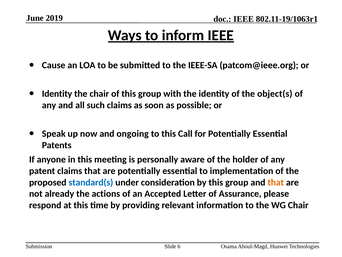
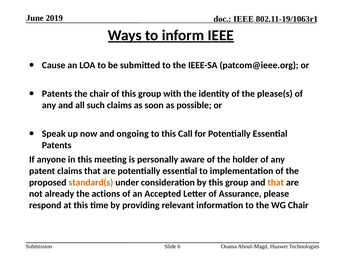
Identity at (57, 94): Identity -> Patents
object(s: object(s -> please(s
standard(s colour: blue -> orange
